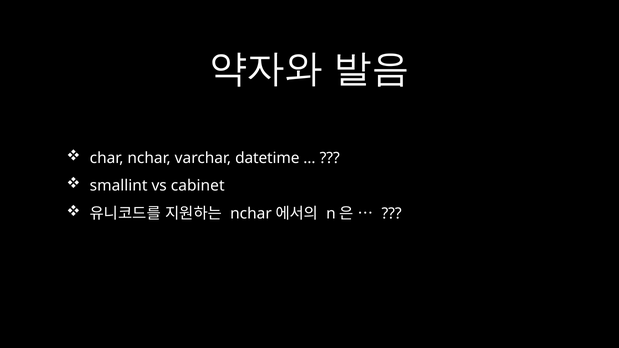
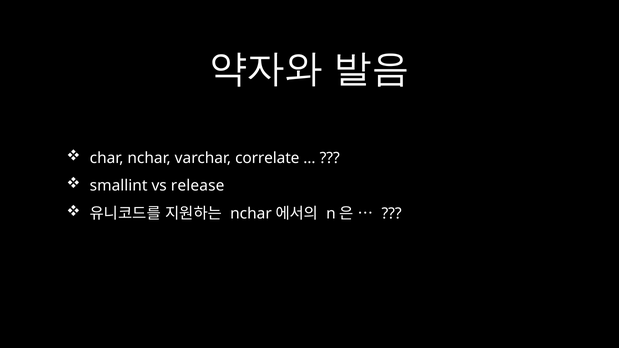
datetime: datetime -> correlate
cabinet: cabinet -> release
